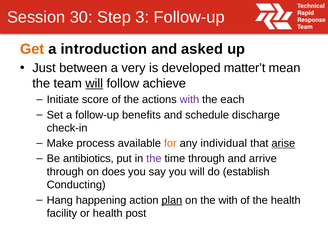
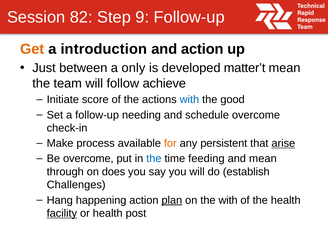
30: 30 -> 82
3: 3 -> 9
and asked: asked -> action
very: very -> only
will at (94, 83) underline: present -> none
with at (189, 100) colour: purple -> blue
each: each -> good
benefits: benefits -> needing
schedule discharge: discharge -> overcome
individual: individual -> persistent
Be antibiotics: antibiotics -> overcome
the at (154, 159) colour: purple -> blue
time through: through -> feeding
and arrive: arrive -> mean
Conducting: Conducting -> Challenges
facility underline: none -> present
